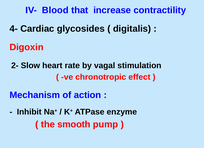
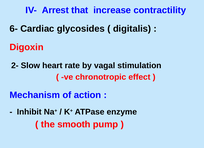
Blood: Blood -> Arrest
4-: 4- -> 6-
